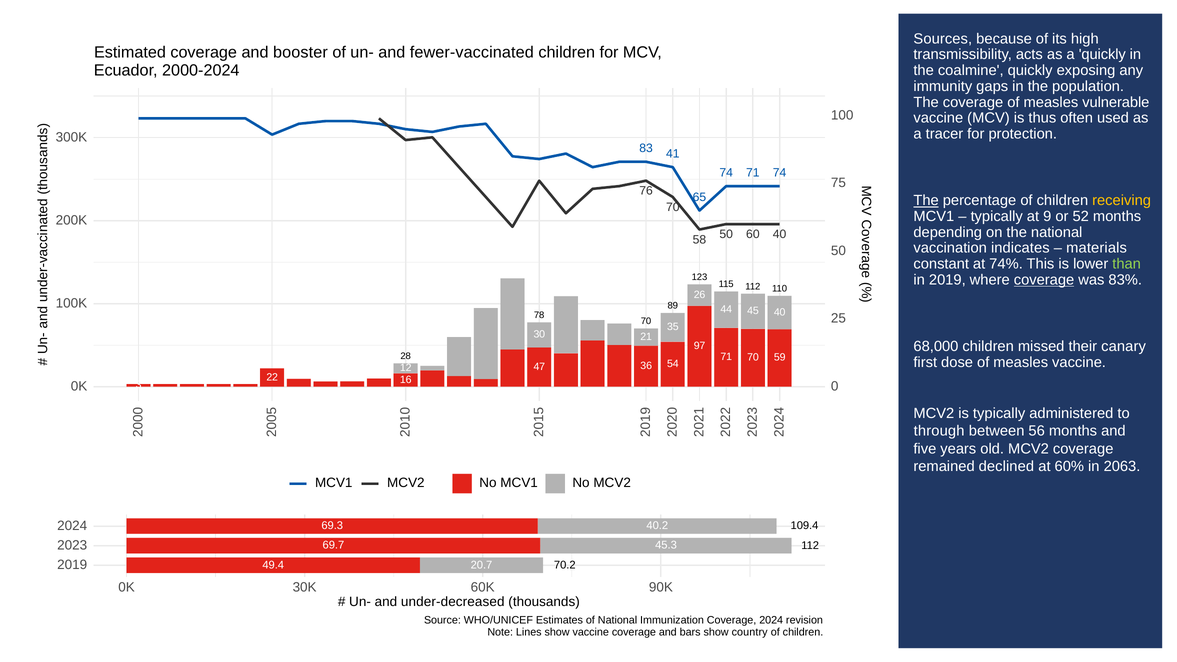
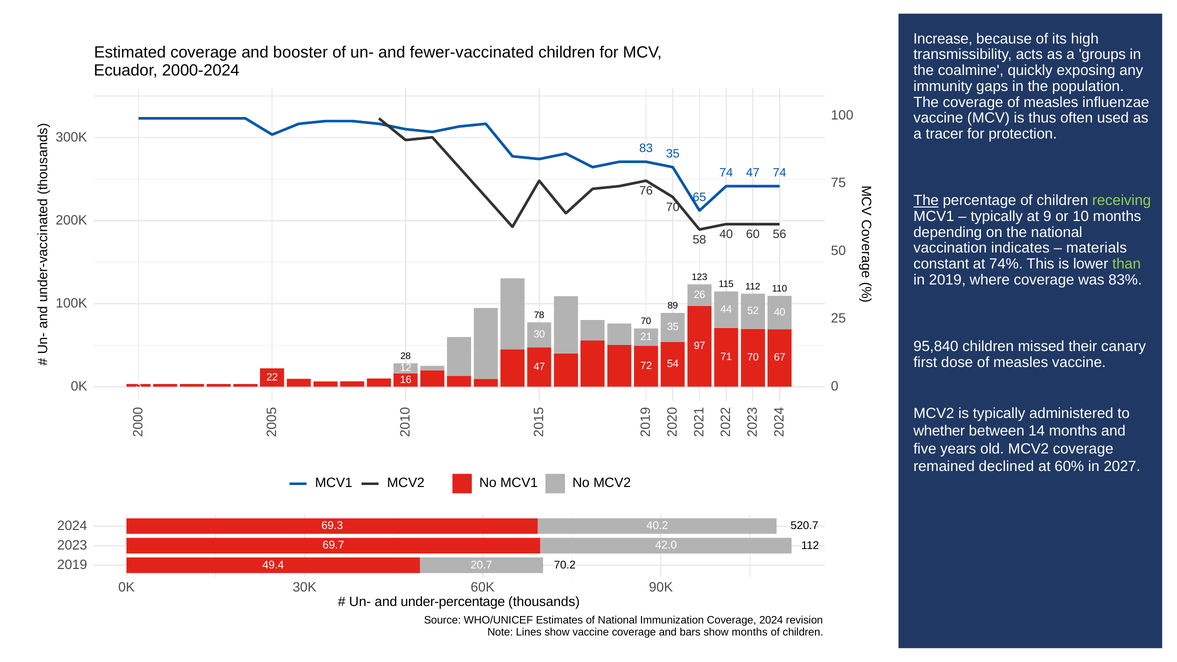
Sources: Sources -> Increase
a quickly: quickly -> groups
vulnerable: vulnerable -> influenzae
83 41: 41 -> 35
74 71: 71 -> 47
receiving colour: yellow -> light green
52: 52 -> 10
58 50: 50 -> 40
60 40: 40 -> 56
coverage at (1044, 280) underline: present -> none
45: 45 -> 52
68,000: 68,000 -> 95,840
59: 59 -> 67
36: 36 -> 72
through: through -> whether
56: 56 -> 14
2063: 2063 -> 2027
109.4: 109.4 -> 520.7
45.3: 45.3 -> 42.0
under-decreased: under-decreased -> under-percentage
show country: country -> months
